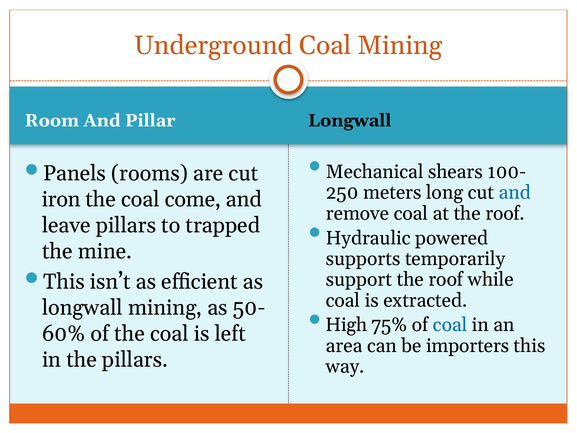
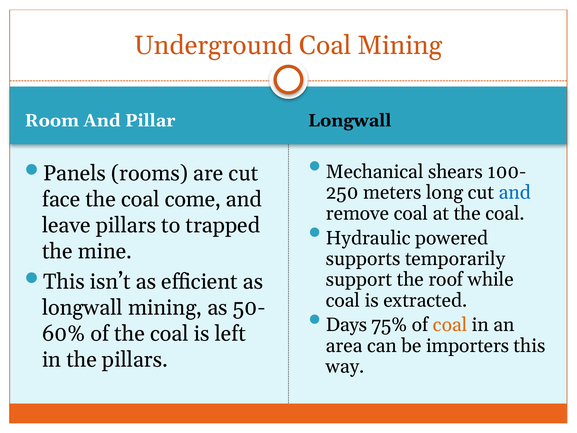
iron: iron -> face
at the roof: roof -> coal
High: High -> Days
coal at (450, 325) colour: blue -> orange
